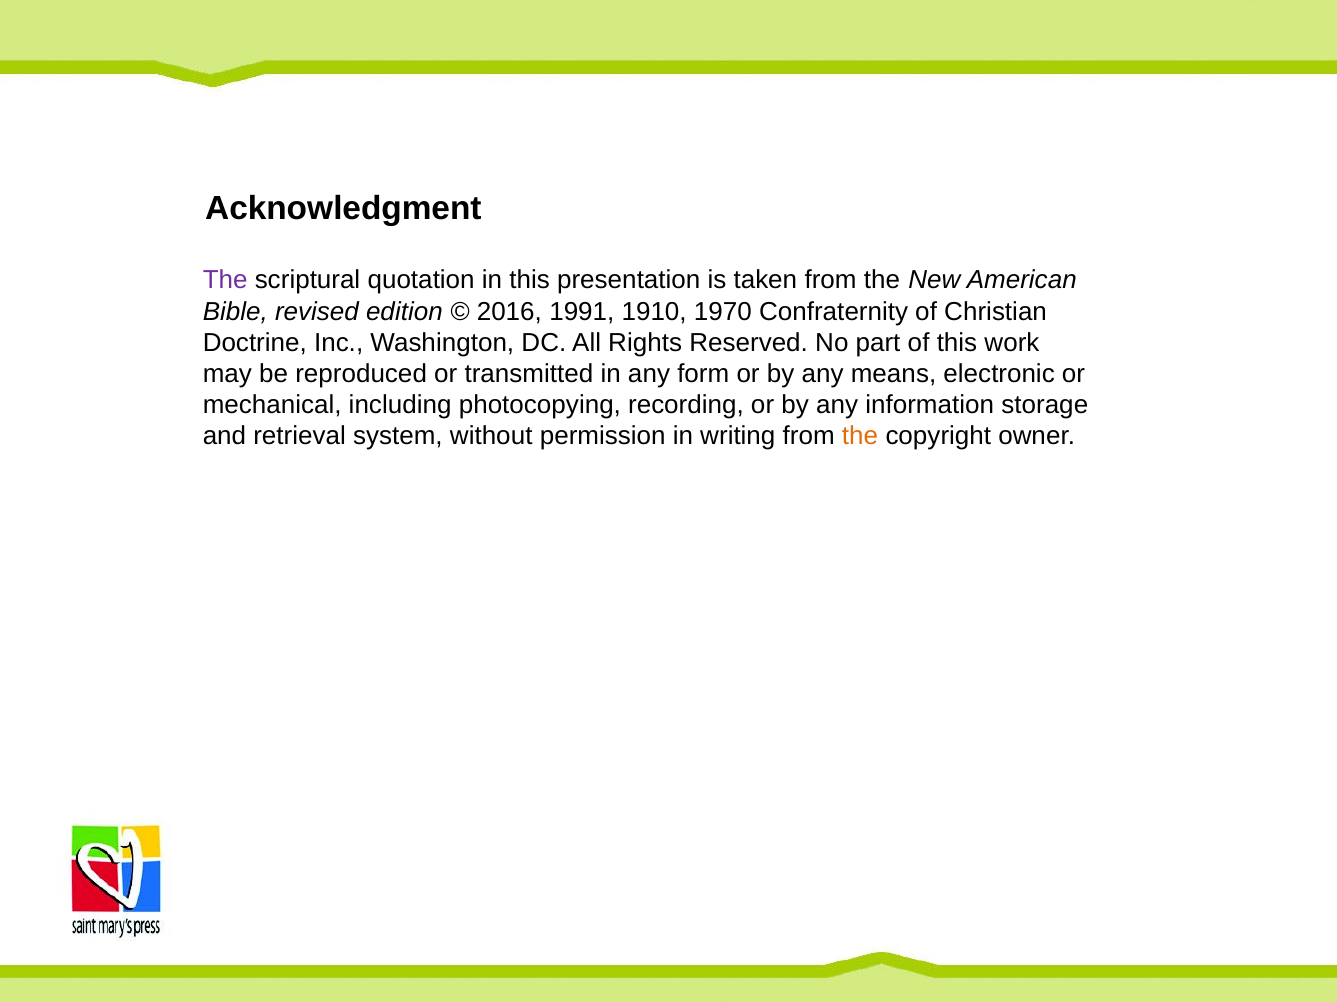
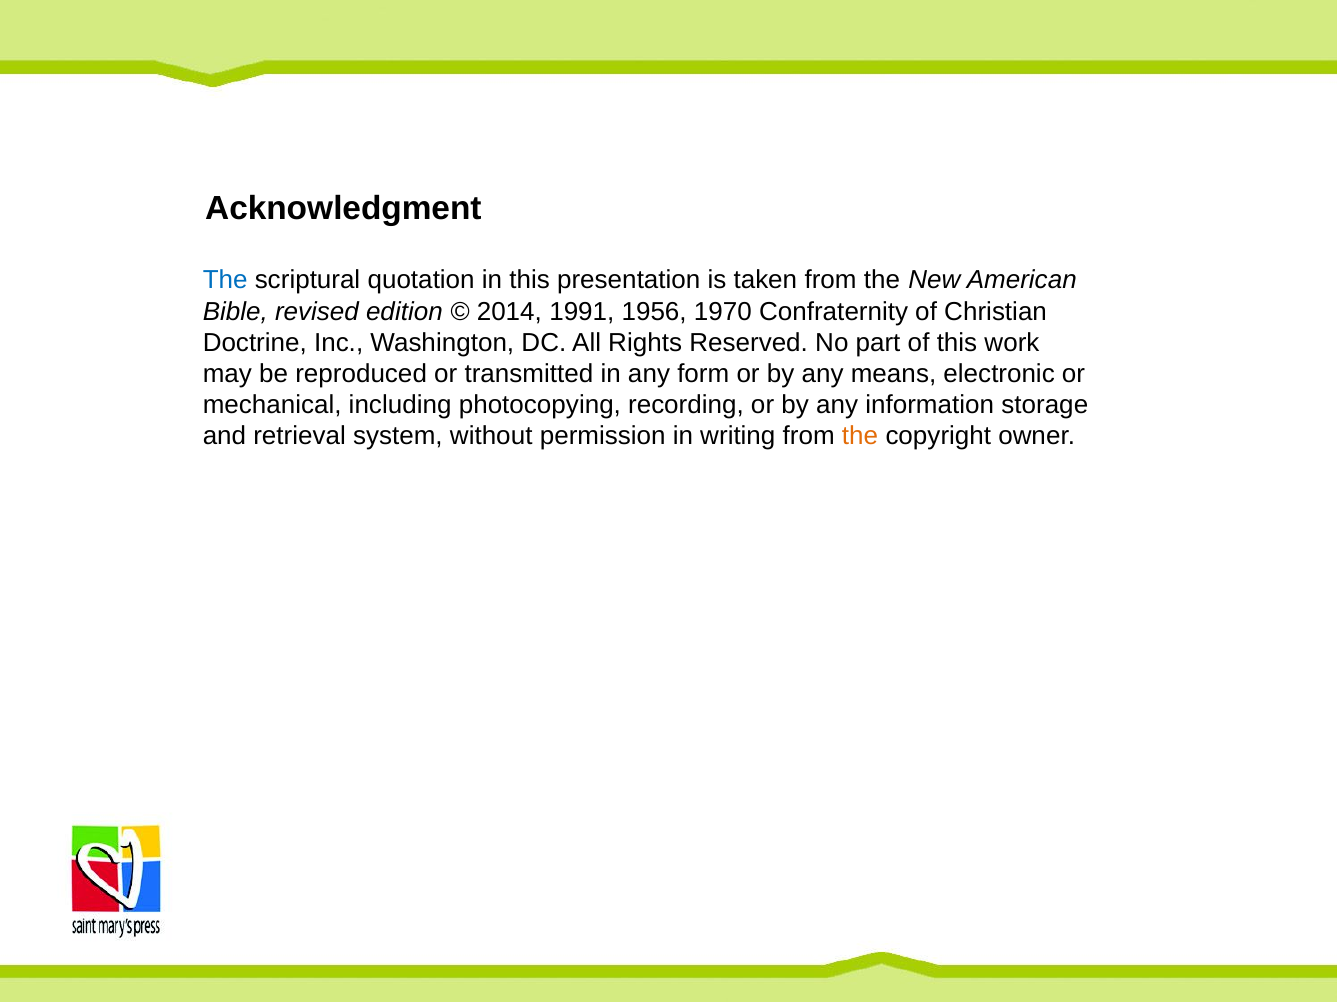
The at (225, 280) colour: purple -> blue
2016: 2016 -> 2014
1910: 1910 -> 1956
